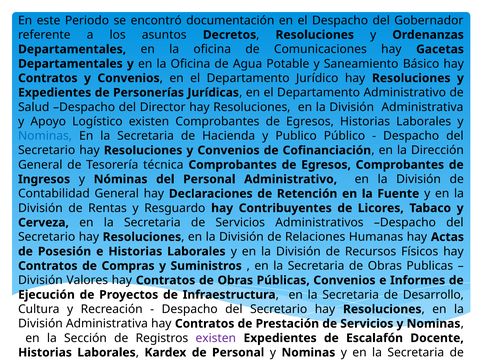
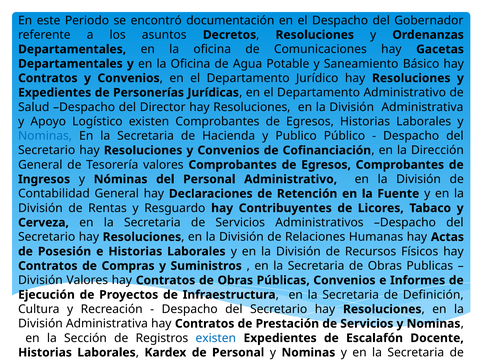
Tesorería técnica: técnica -> valores
Desarrollo at (433, 295): Desarrollo -> Definición
existen at (216, 339) colour: purple -> blue
